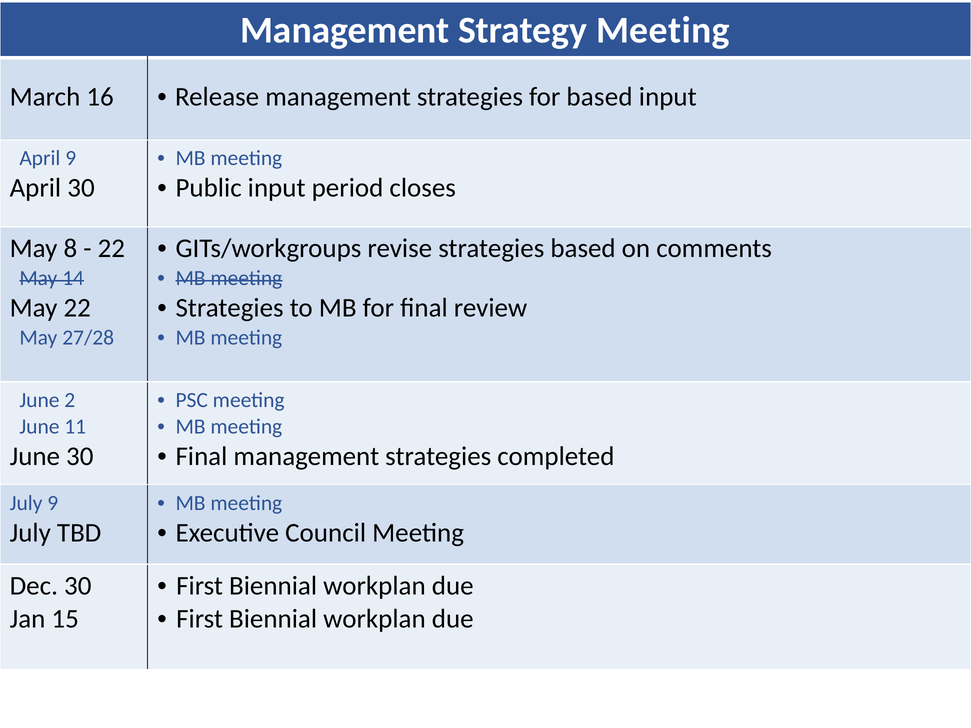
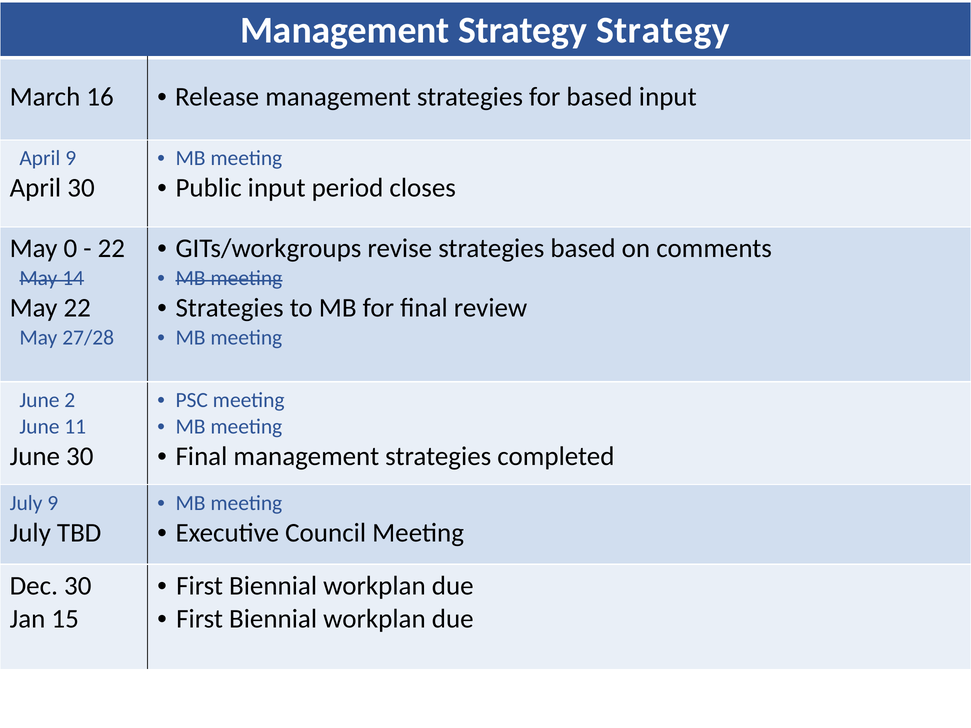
Strategy Meeting: Meeting -> Strategy
8: 8 -> 0
